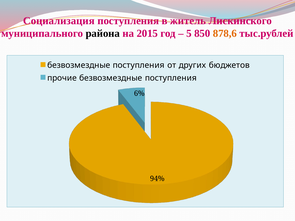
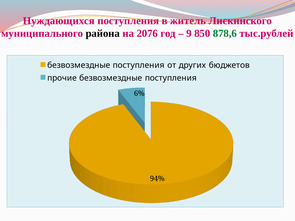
Социализация: Социализация -> Нуждающихся
2015: 2015 -> 2076
5: 5 -> 9
878,6 colour: orange -> green
